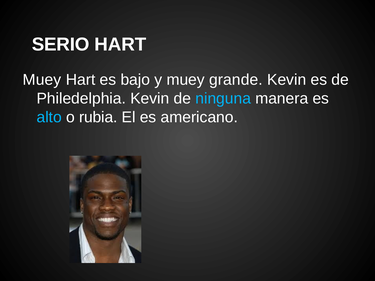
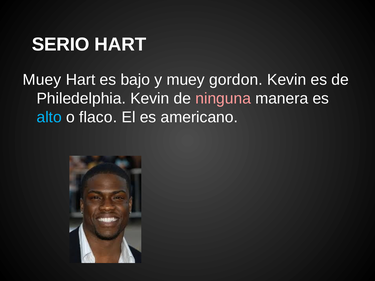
grande: grande -> gordon
ninguna colour: light blue -> pink
rubia: rubia -> flaco
